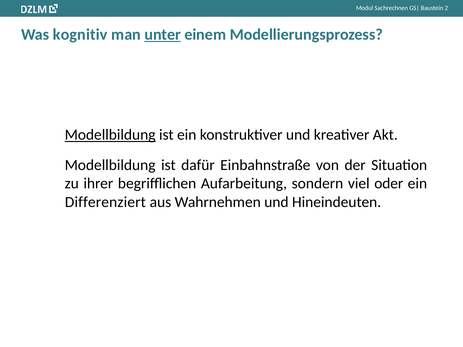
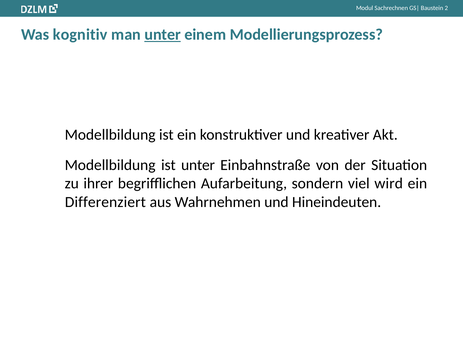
Modellbildung at (110, 135) underline: present -> none
ist dafür: dafür -> unter
oder: oder -> wird
